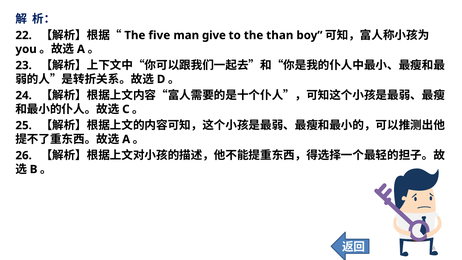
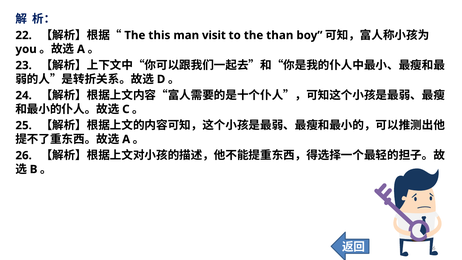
five: five -> this
give: give -> visit
